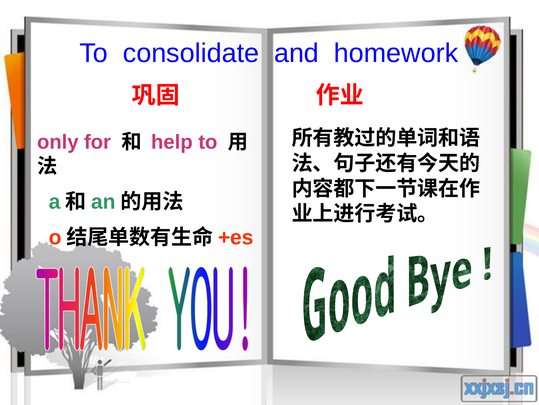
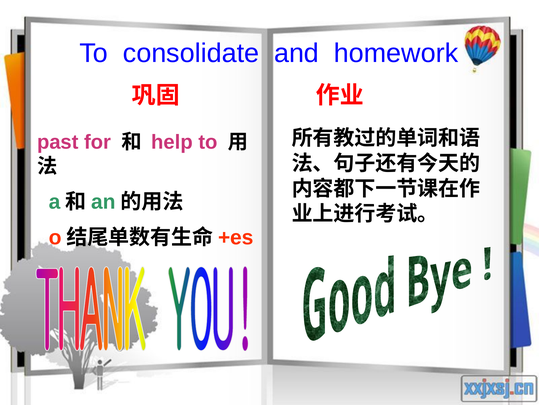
only: only -> past
